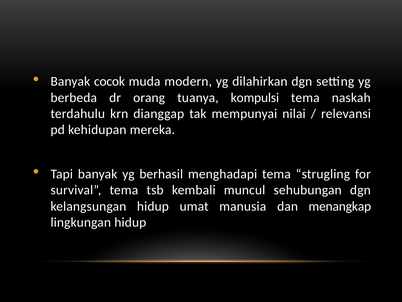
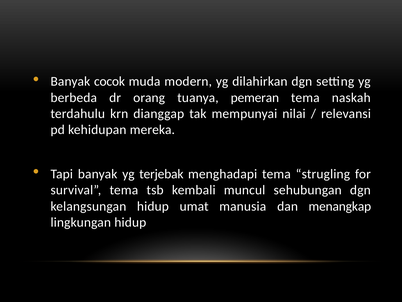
kompulsi: kompulsi -> pemeran
berhasil: berhasil -> terjebak
